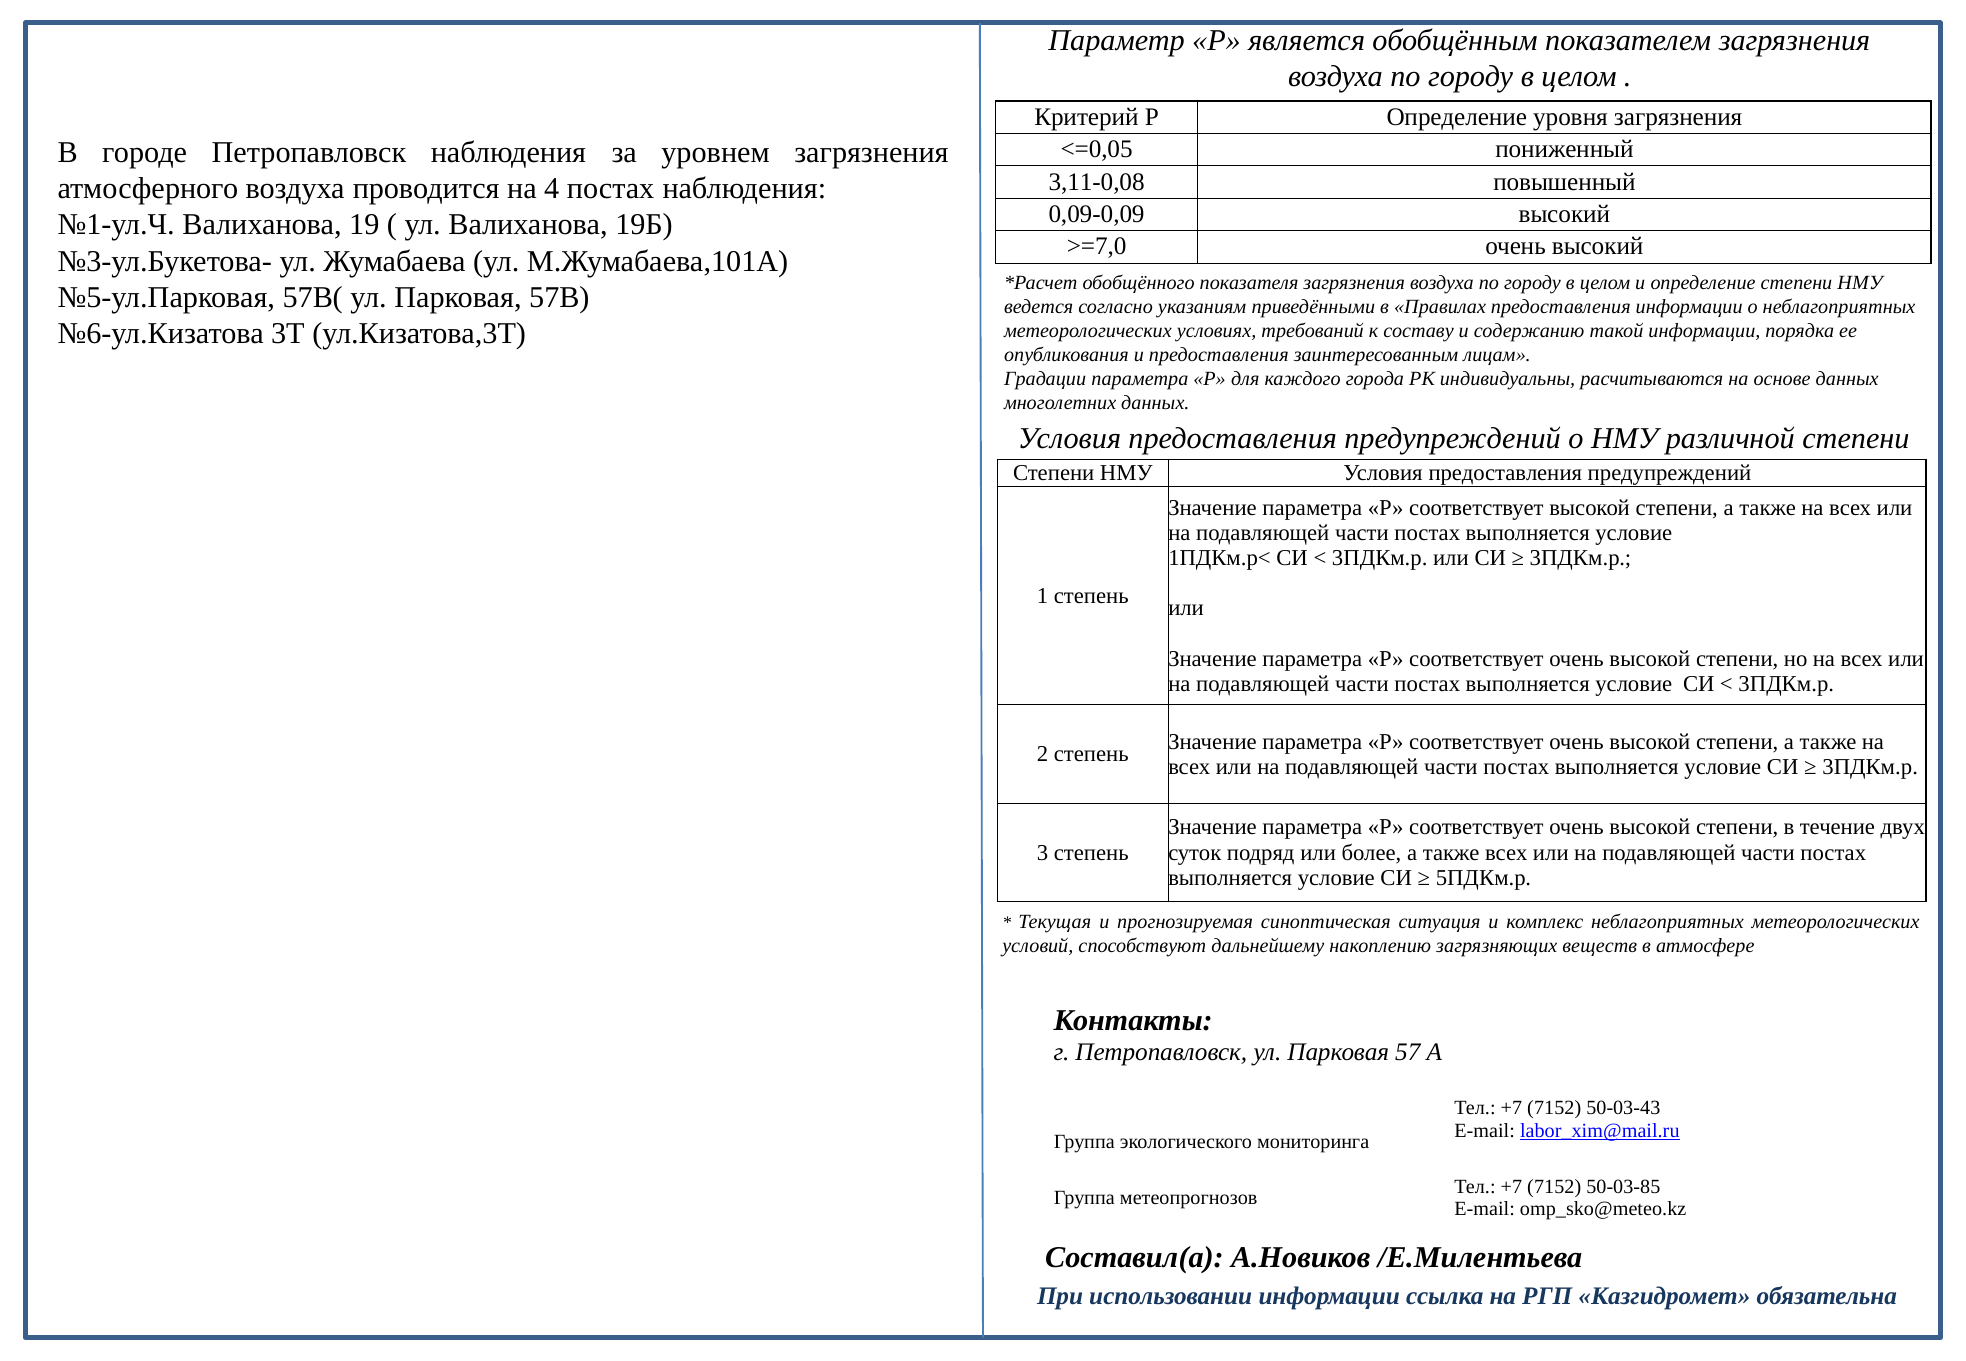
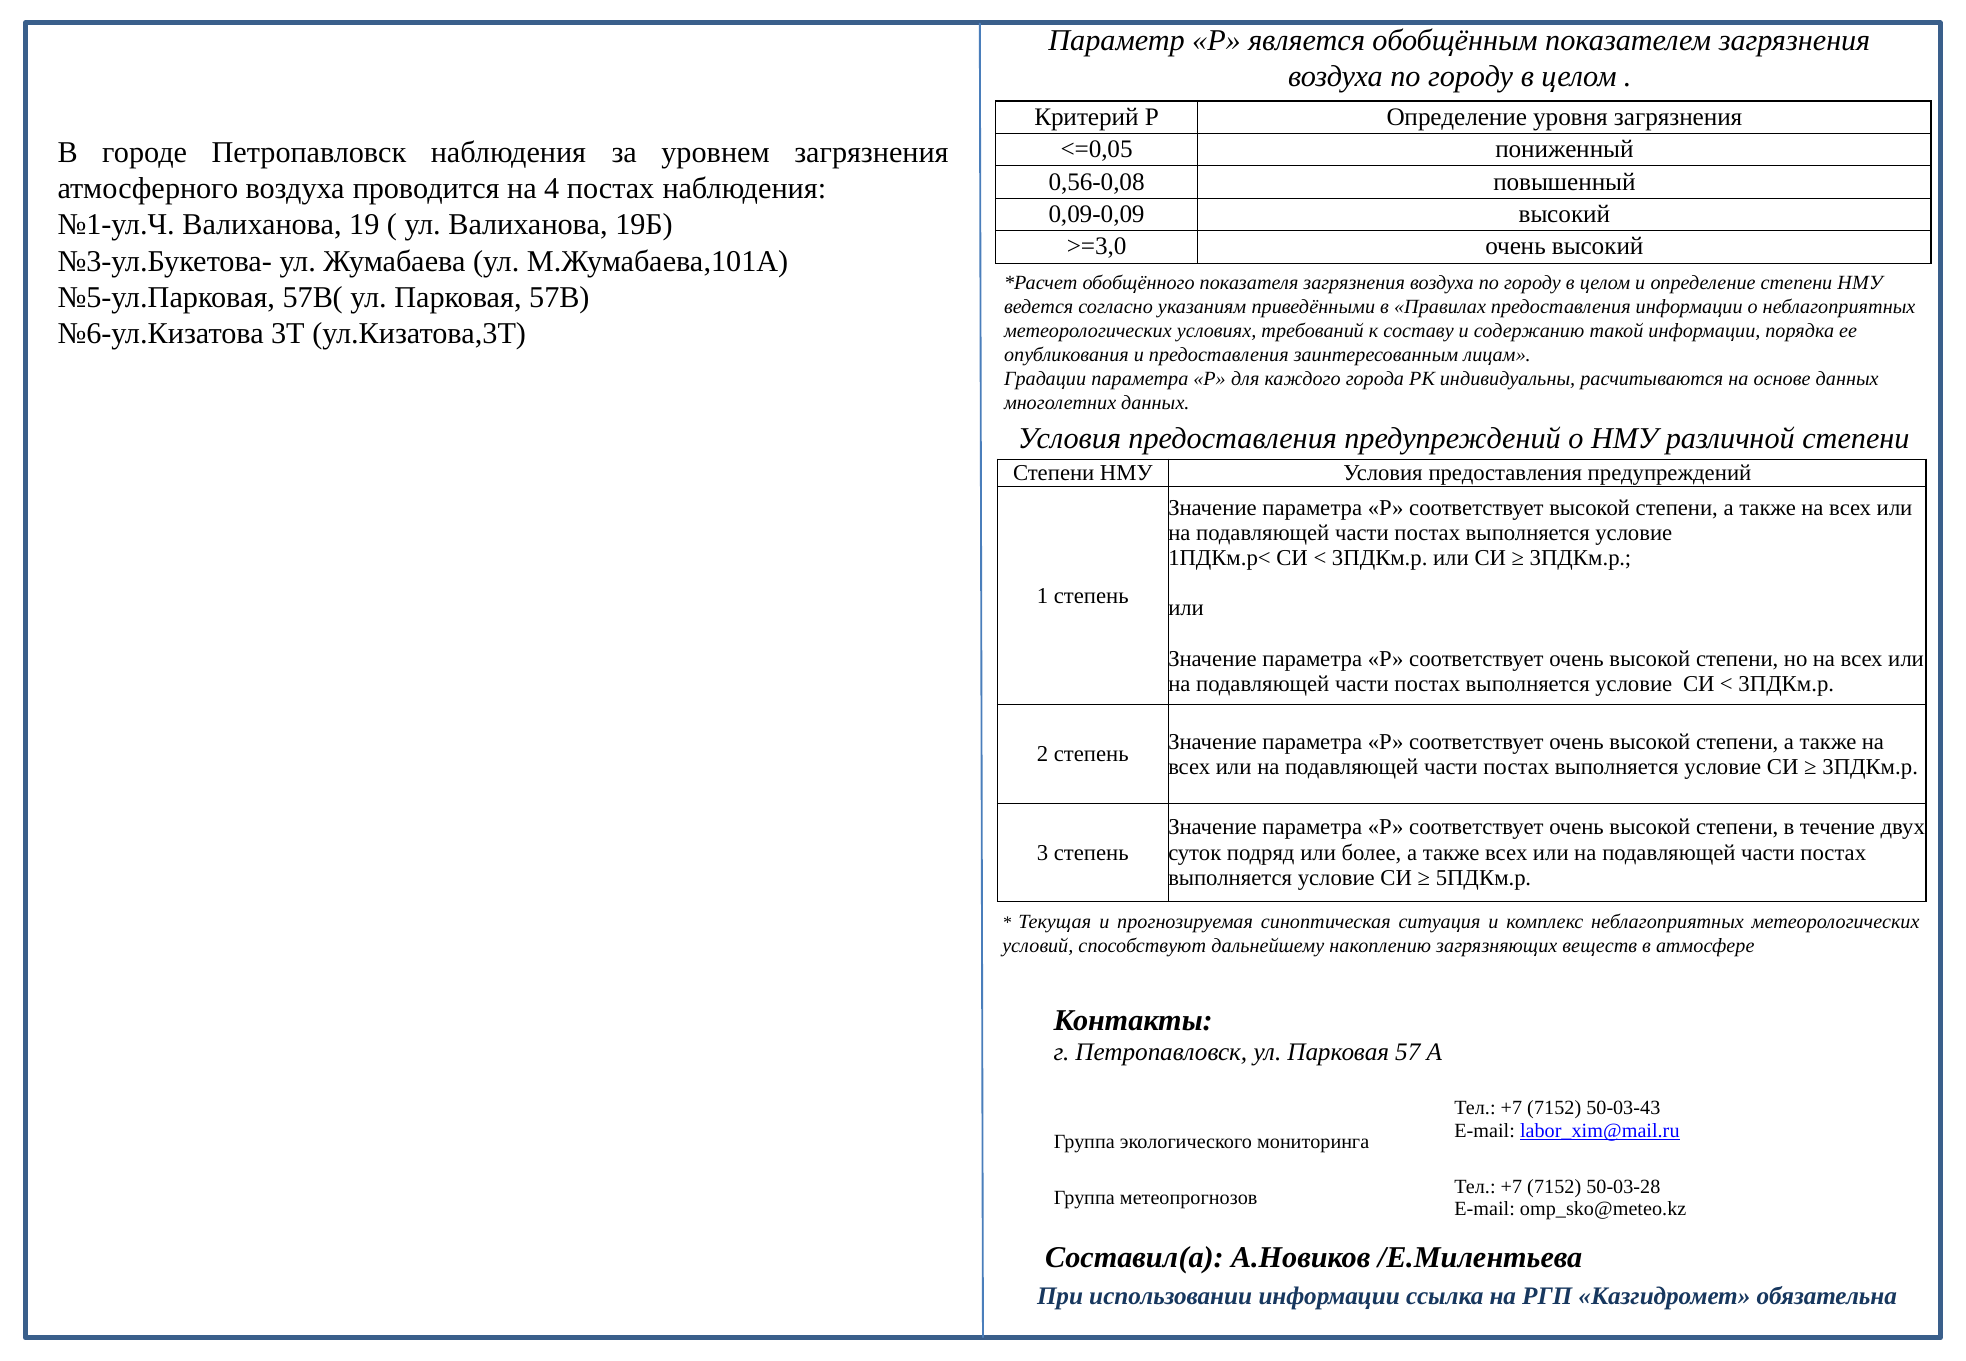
3,11-0,08: 3,11-0,08 -> 0,56-0,08
>=7,0: >=7,0 -> >=3,0
50-03-85: 50-03-85 -> 50-03-28
